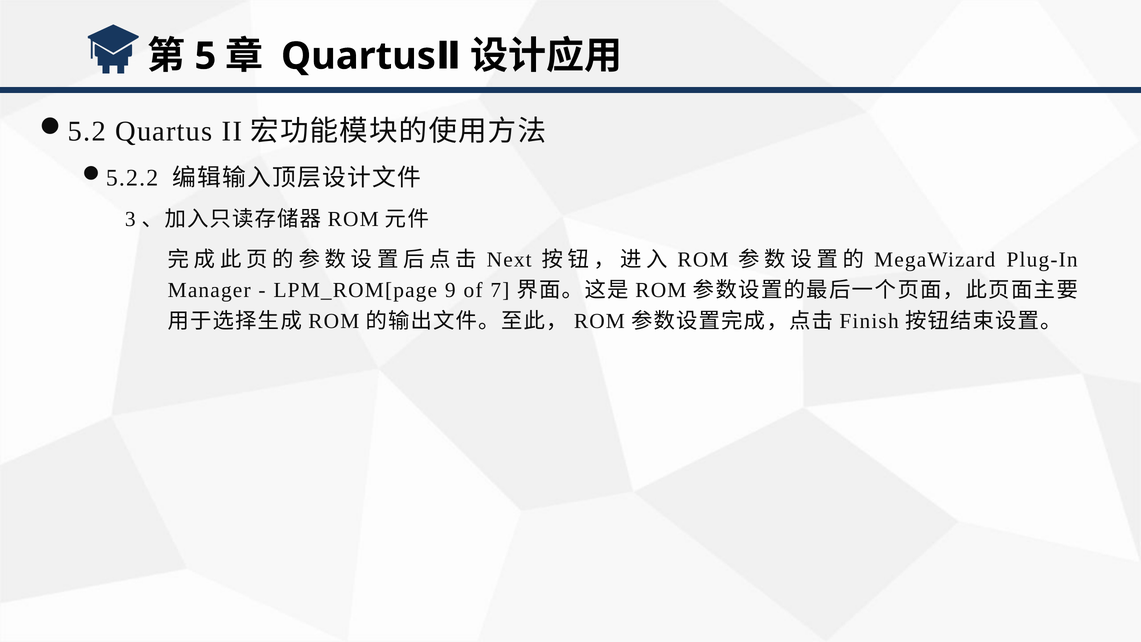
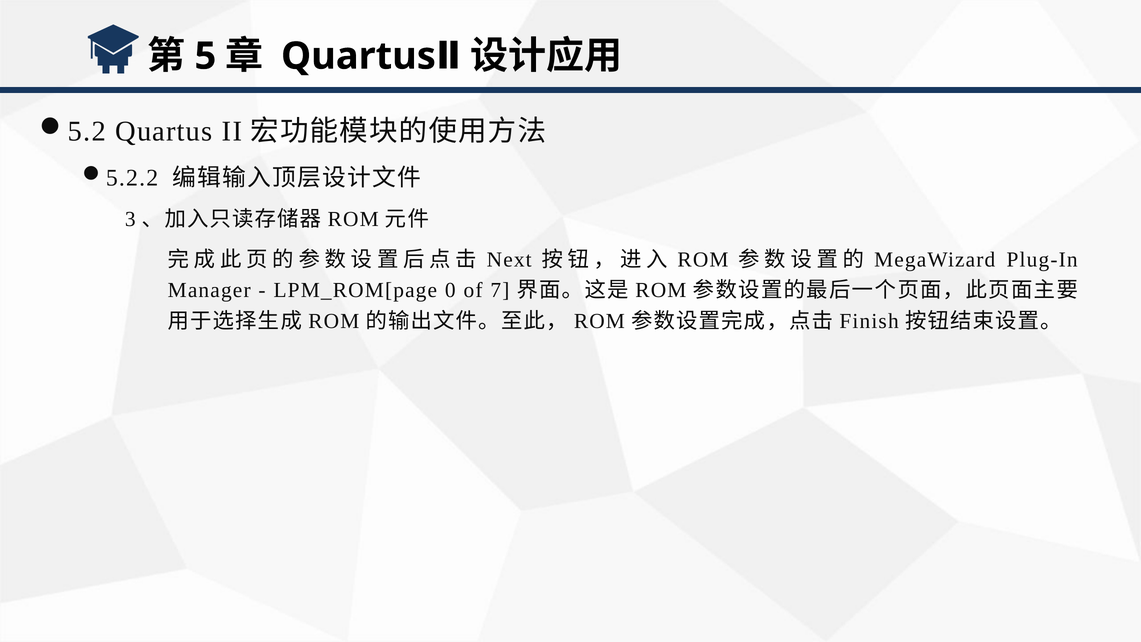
9: 9 -> 0
